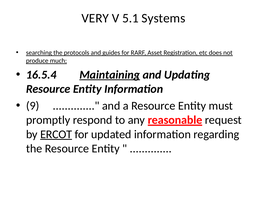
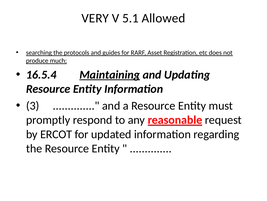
Systems: Systems -> Allowed
9: 9 -> 3
ERCOT underline: present -> none
